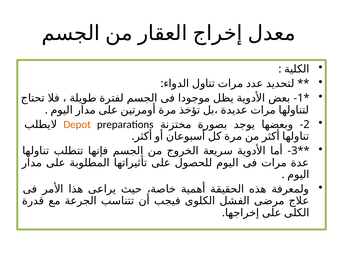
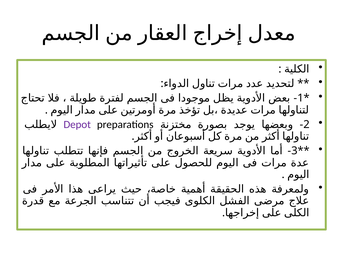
Depot colour: orange -> purple
